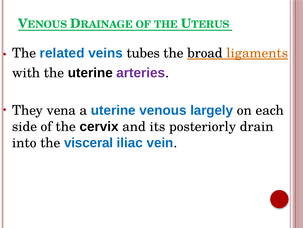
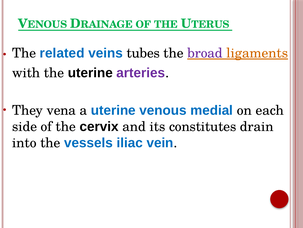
broad colour: black -> purple
largely: largely -> medial
posteriorly: posteriorly -> constitutes
visceral: visceral -> vessels
